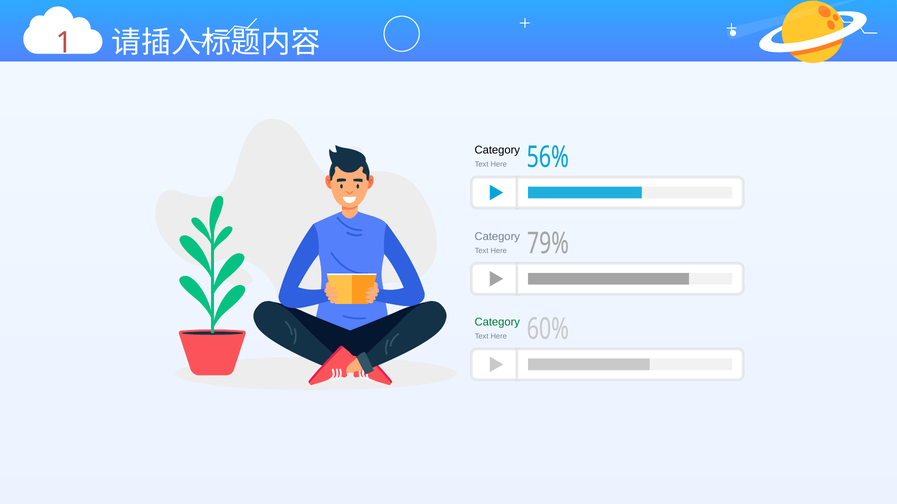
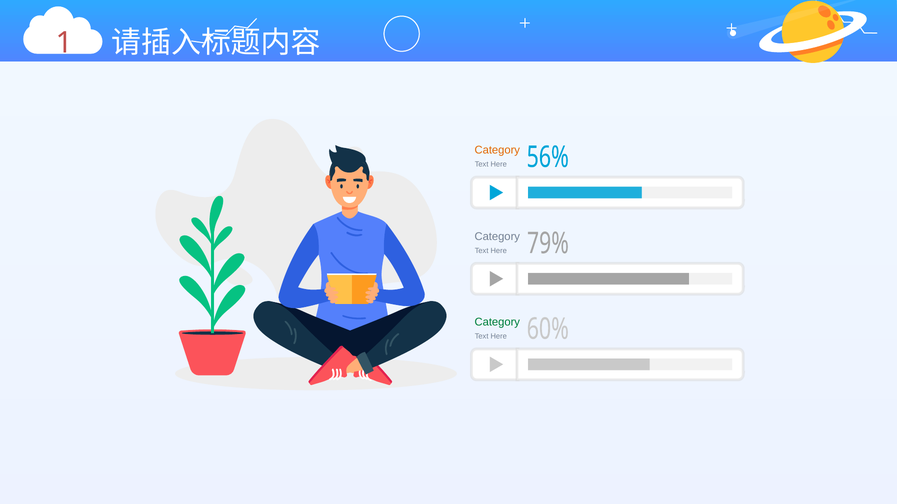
Category at (497, 150) colour: black -> orange
